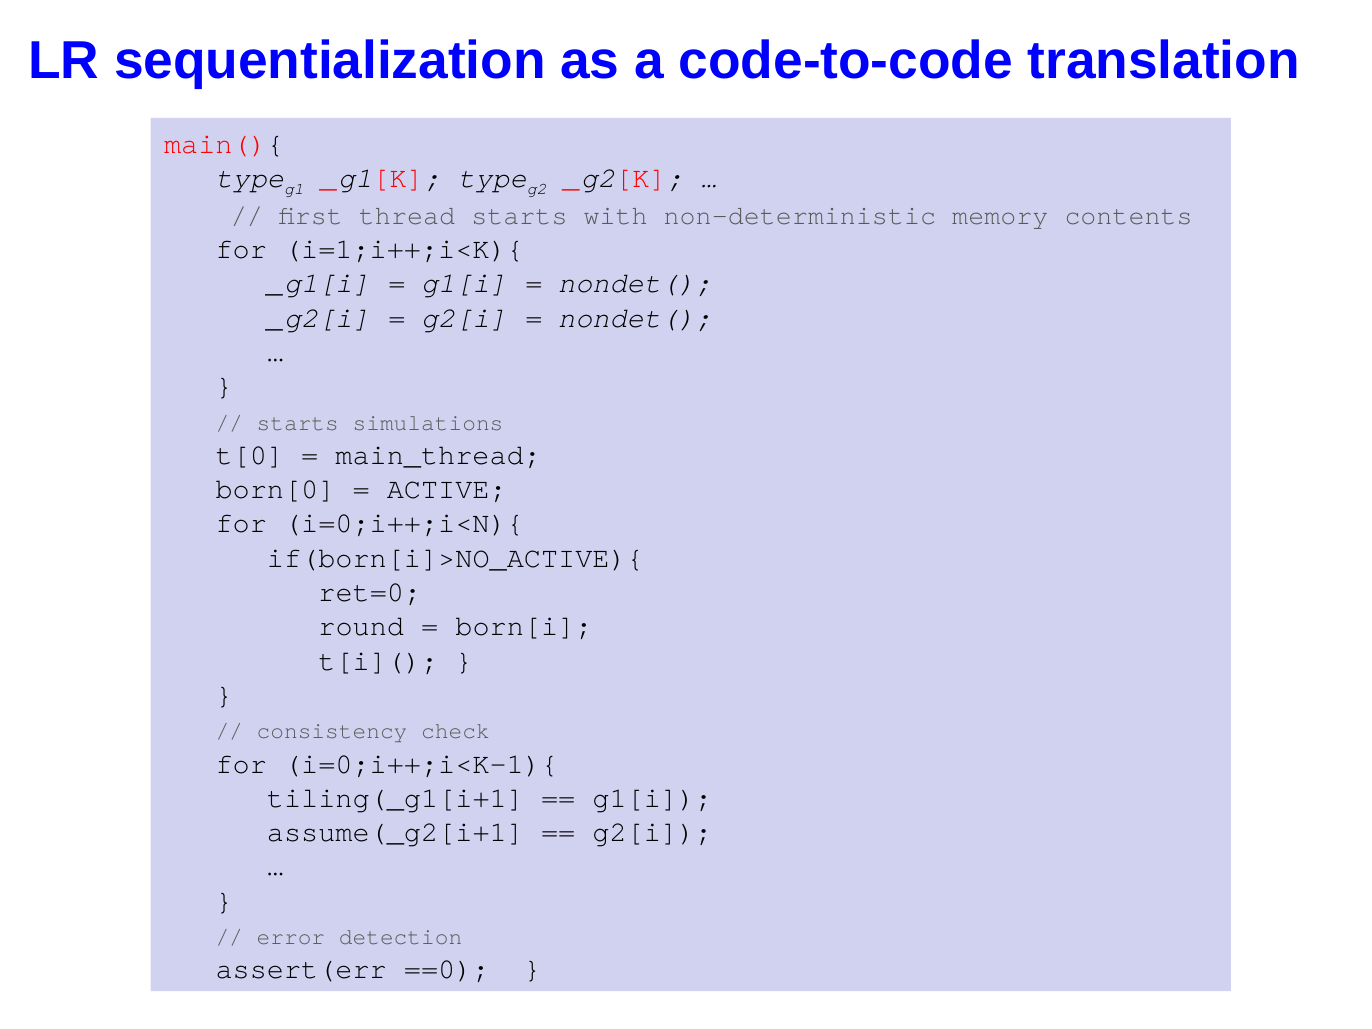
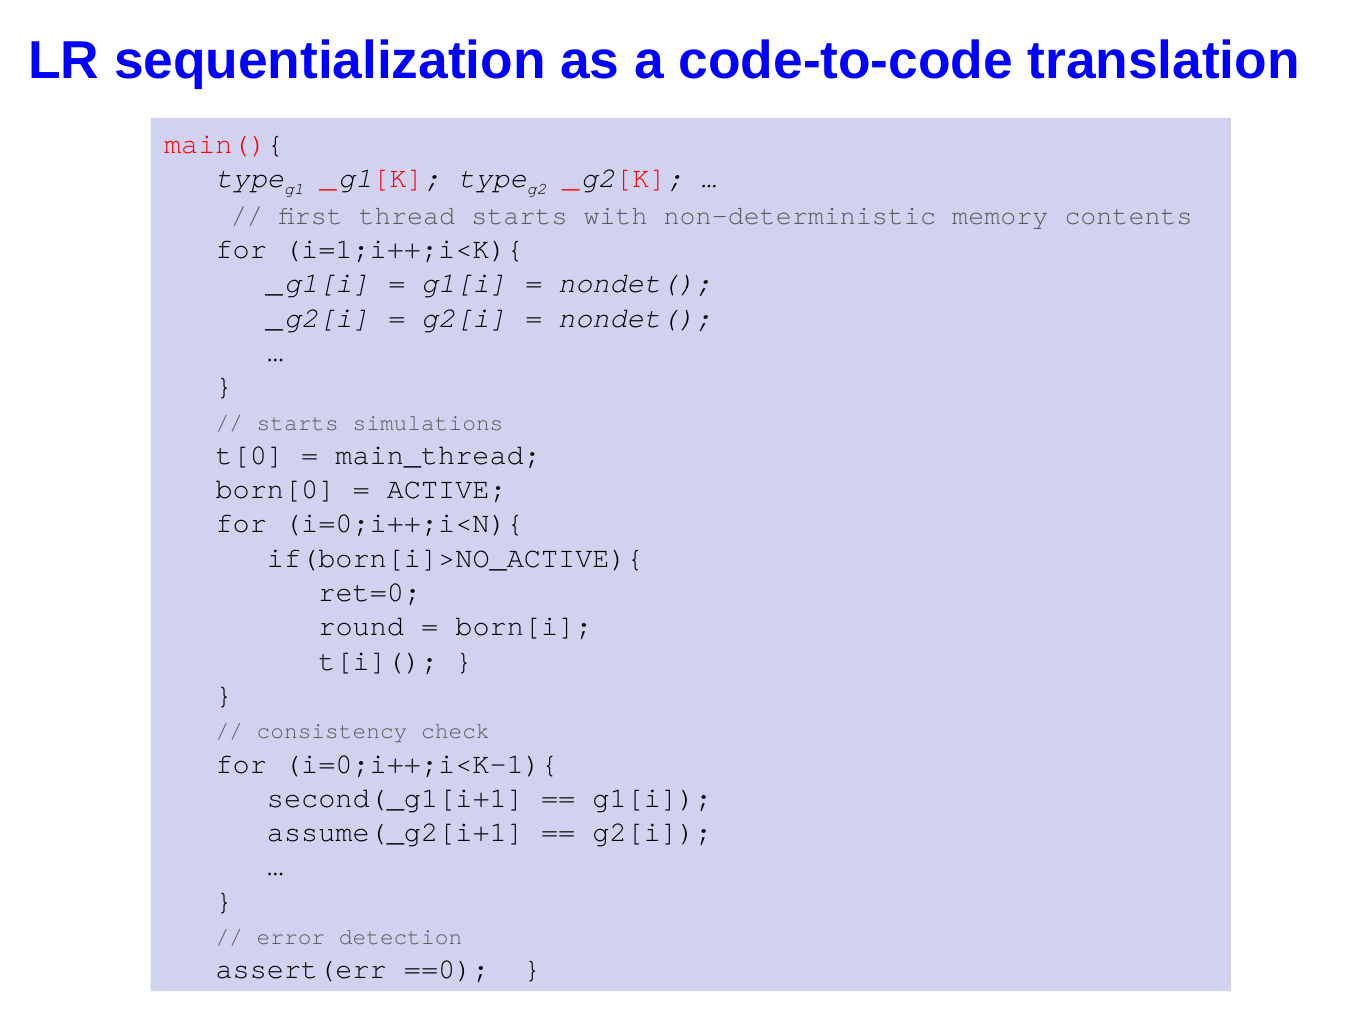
tiling(_g1[i+1: tiling(_g1[i+1 -> second(_g1[i+1
